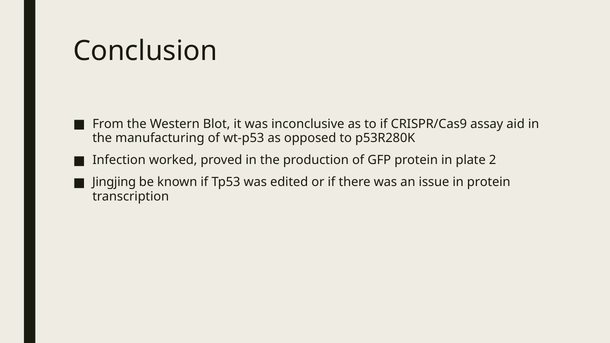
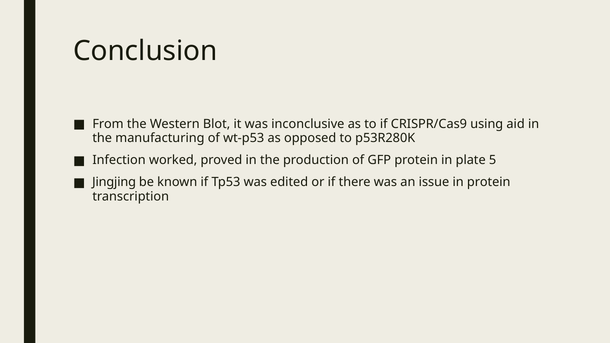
assay: assay -> using
2: 2 -> 5
